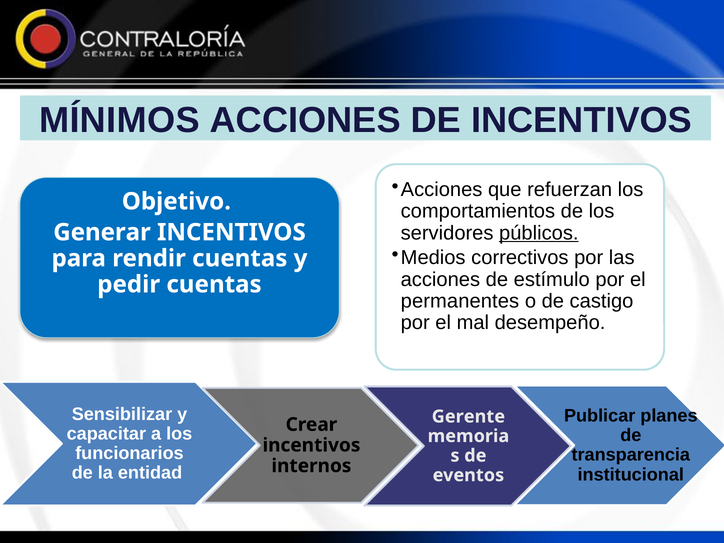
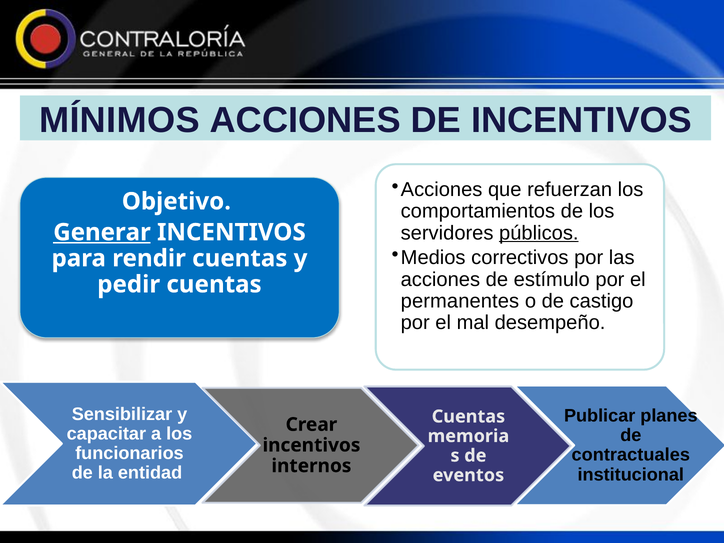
Generar underline: none -> present
Gerente at (468, 417): Gerente -> Cuentas
transparencia: transparencia -> contractuales
